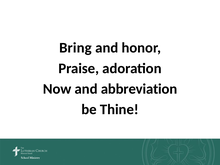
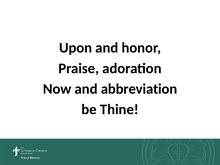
Bring: Bring -> Upon
